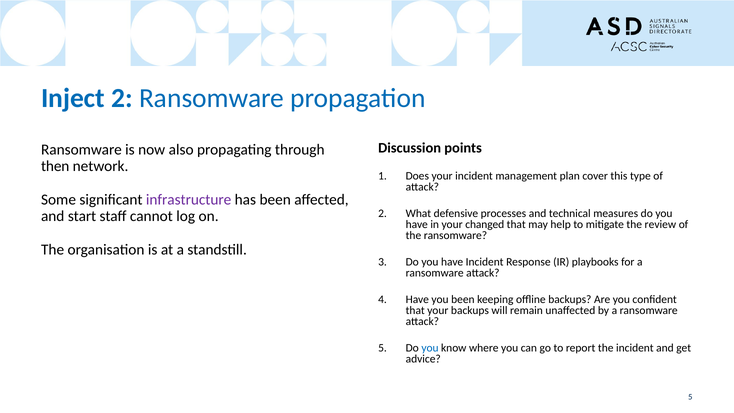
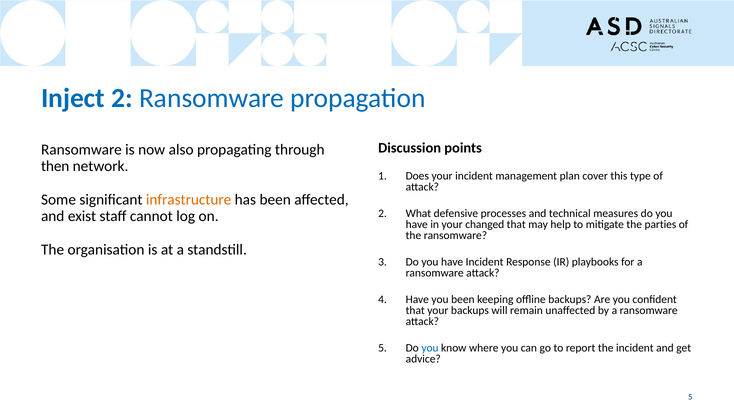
infrastructure colour: purple -> orange
start: start -> exist
review: review -> parties
